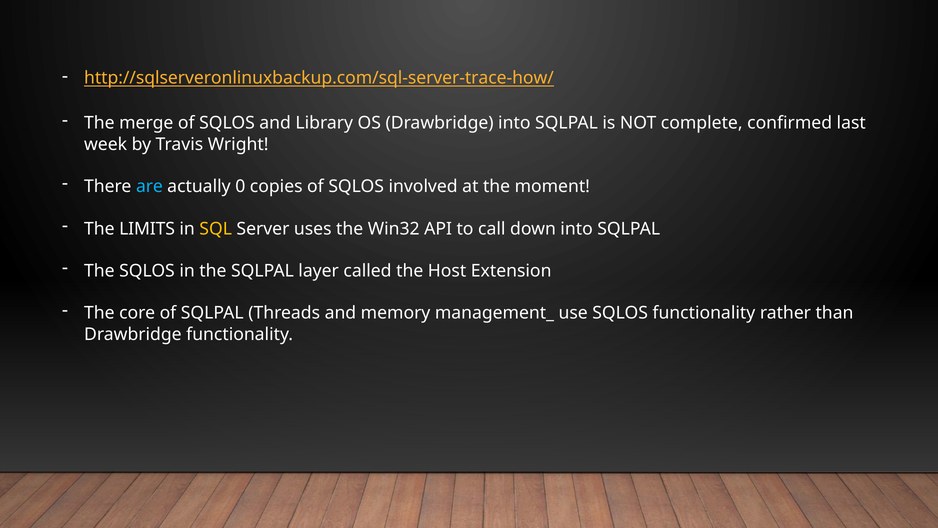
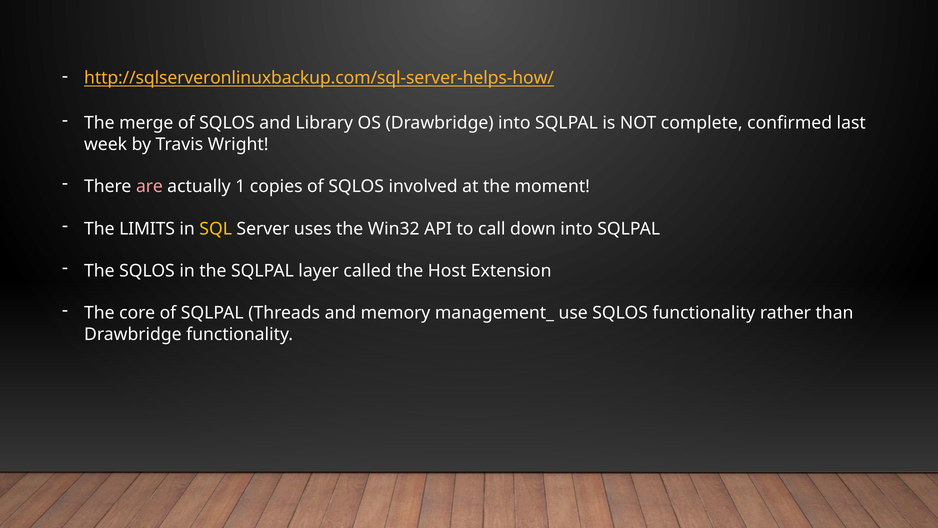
http://sqlserveronlinuxbackup.com/sql-server-trace-how/: http://sqlserveronlinuxbackup.com/sql-server-trace-how/ -> http://sqlserveronlinuxbackup.com/sql-server-helps-how/
are colour: light blue -> pink
0: 0 -> 1
